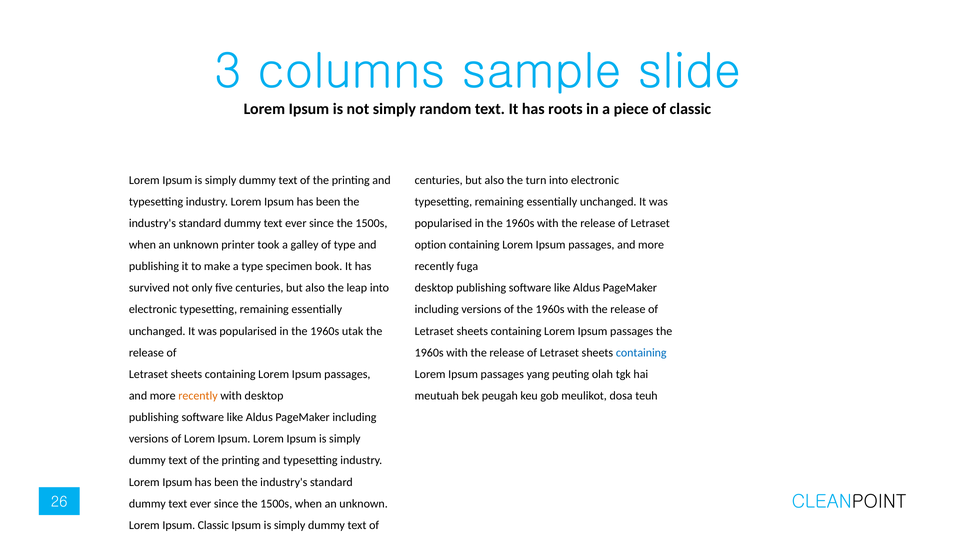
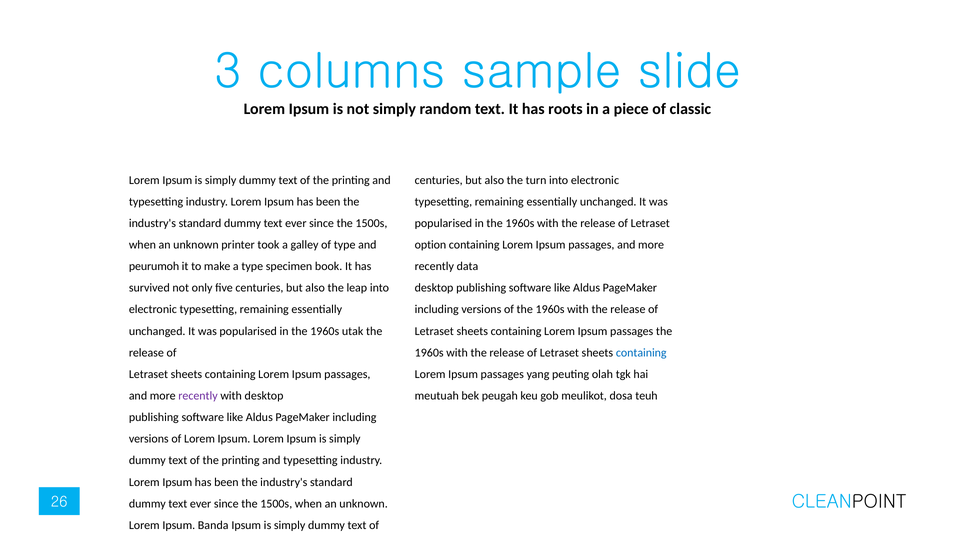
publishing at (154, 266): publishing -> peurumoh
fuga: fuga -> data
recently at (198, 396) colour: orange -> purple
Ipsum Classic: Classic -> Banda
